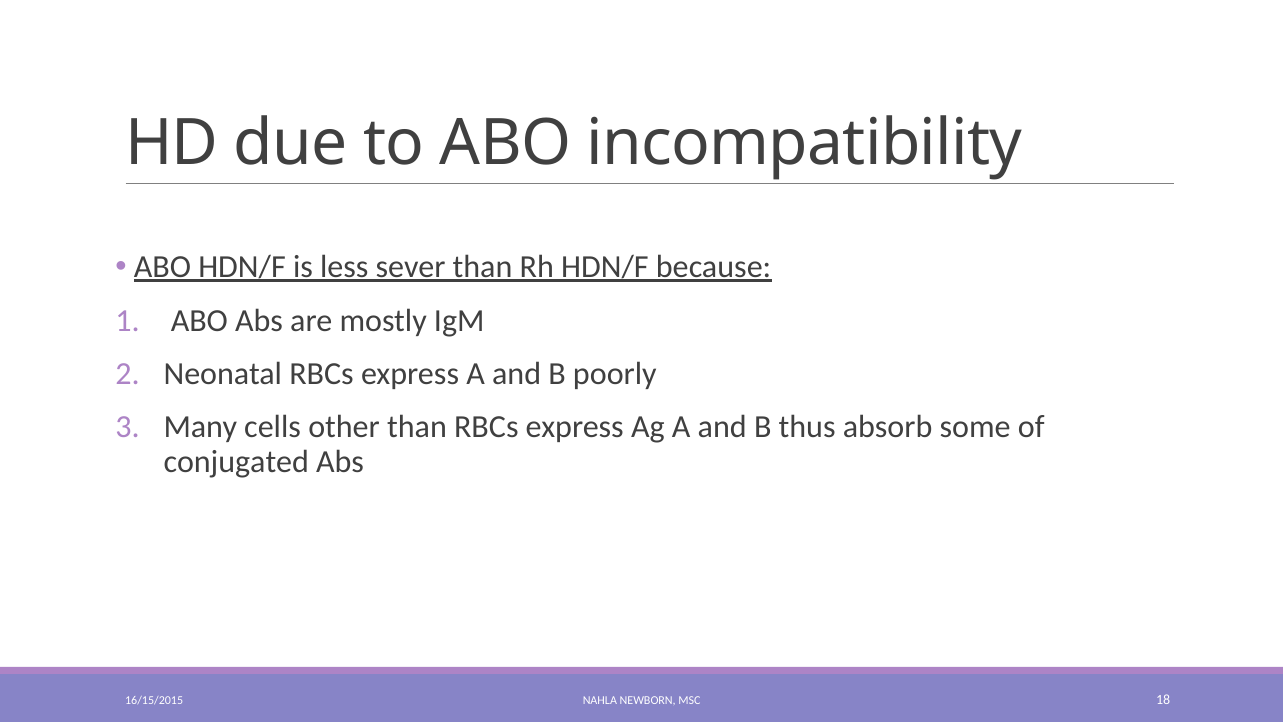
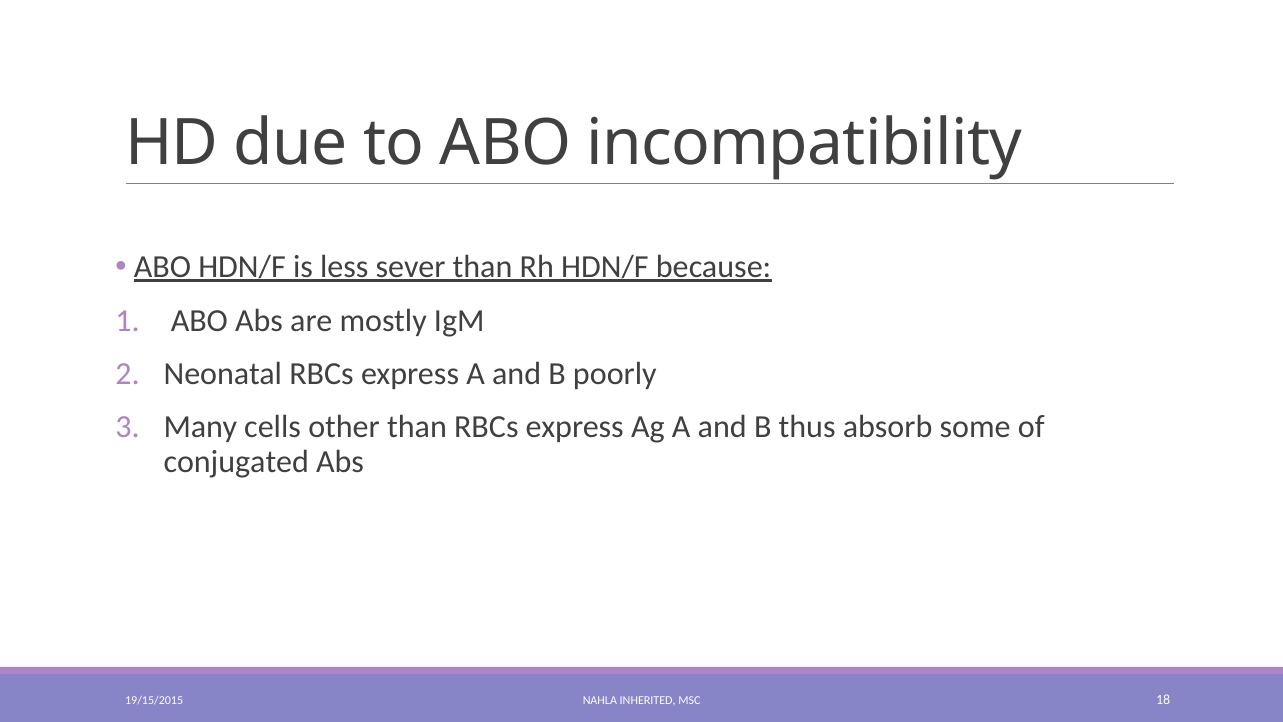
16/15/2015: 16/15/2015 -> 19/15/2015
NEWBORN: NEWBORN -> INHERITED
